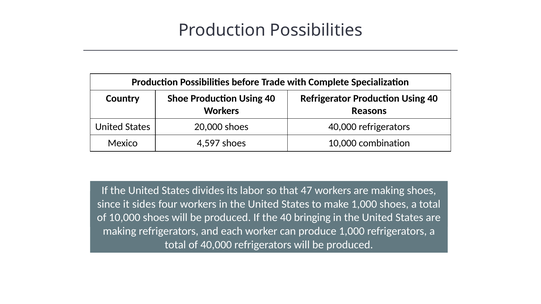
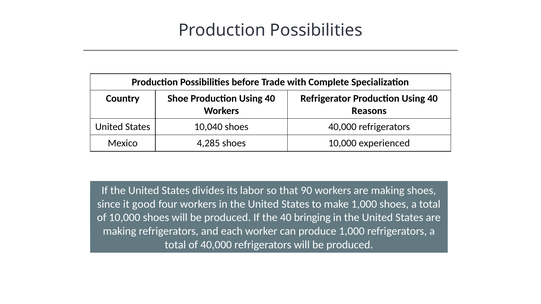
20,000: 20,000 -> 10,040
4,597: 4,597 -> 4,285
combination: combination -> experienced
47: 47 -> 90
sides: sides -> good
